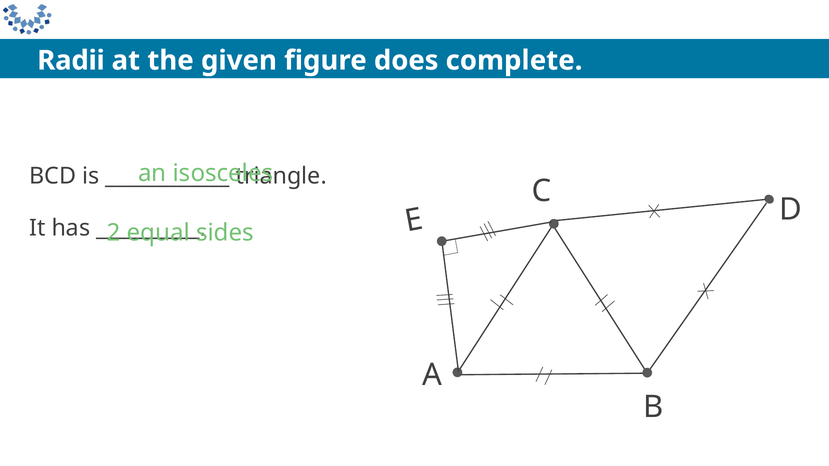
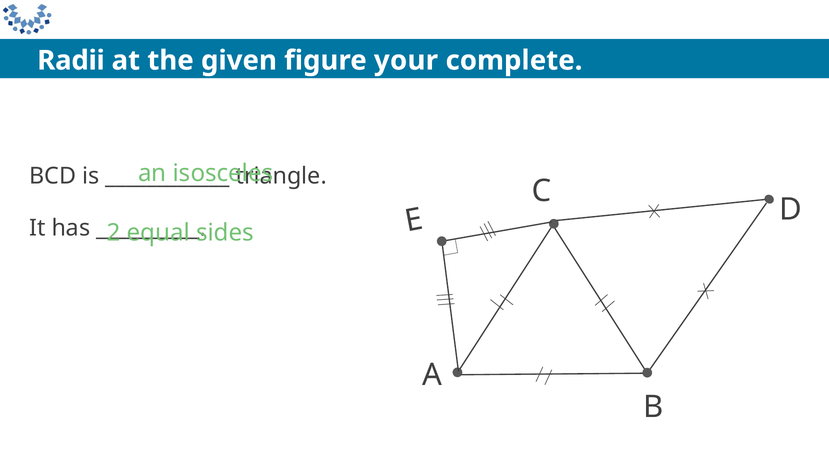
does: does -> your
